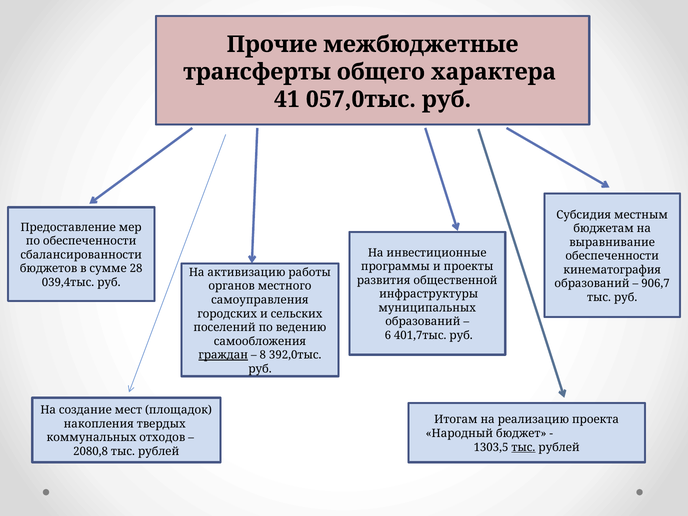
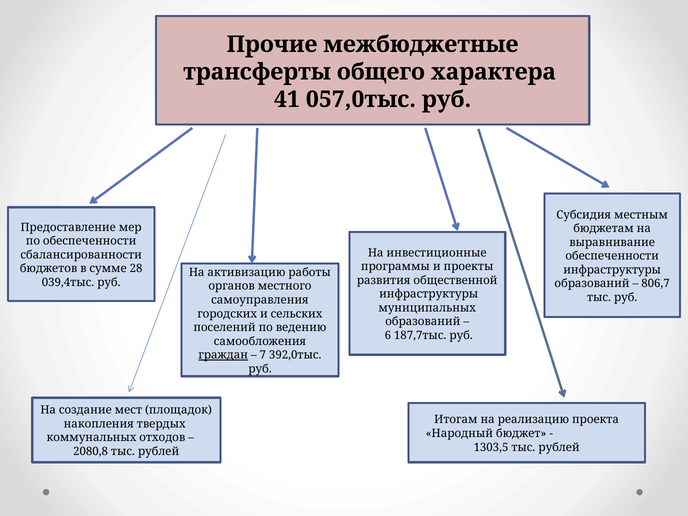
кинематография at (612, 270): кинематография -> инфраструктуры
906,7: 906,7 -> 806,7
401,7тыс: 401,7тыс -> 187,7тыс
8: 8 -> 7
тыс at (523, 447) underline: present -> none
